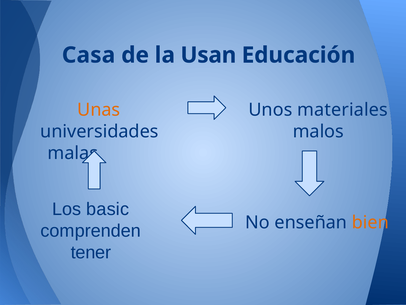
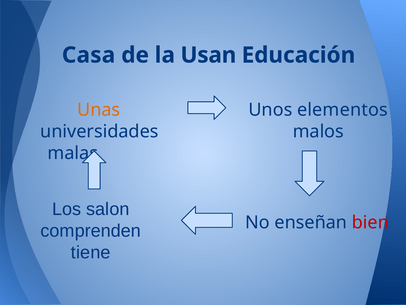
materiales: materiales -> elementos
basic: basic -> salon
bien colour: orange -> red
tener: tener -> tiene
